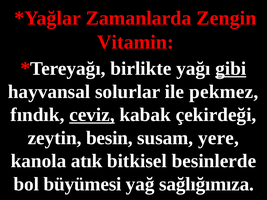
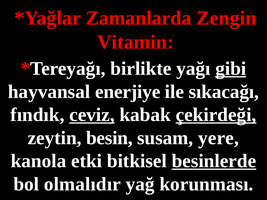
solurlar: solurlar -> enerjiye
pekmez: pekmez -> sıkacağı
çekirdeği underline: none -> present
atık: atık -> etki
besinlerde underline: none -> present
büyümesi: büyümesi -> olmalıdır
sağlığımıza: sağlığımıza -> korunması
